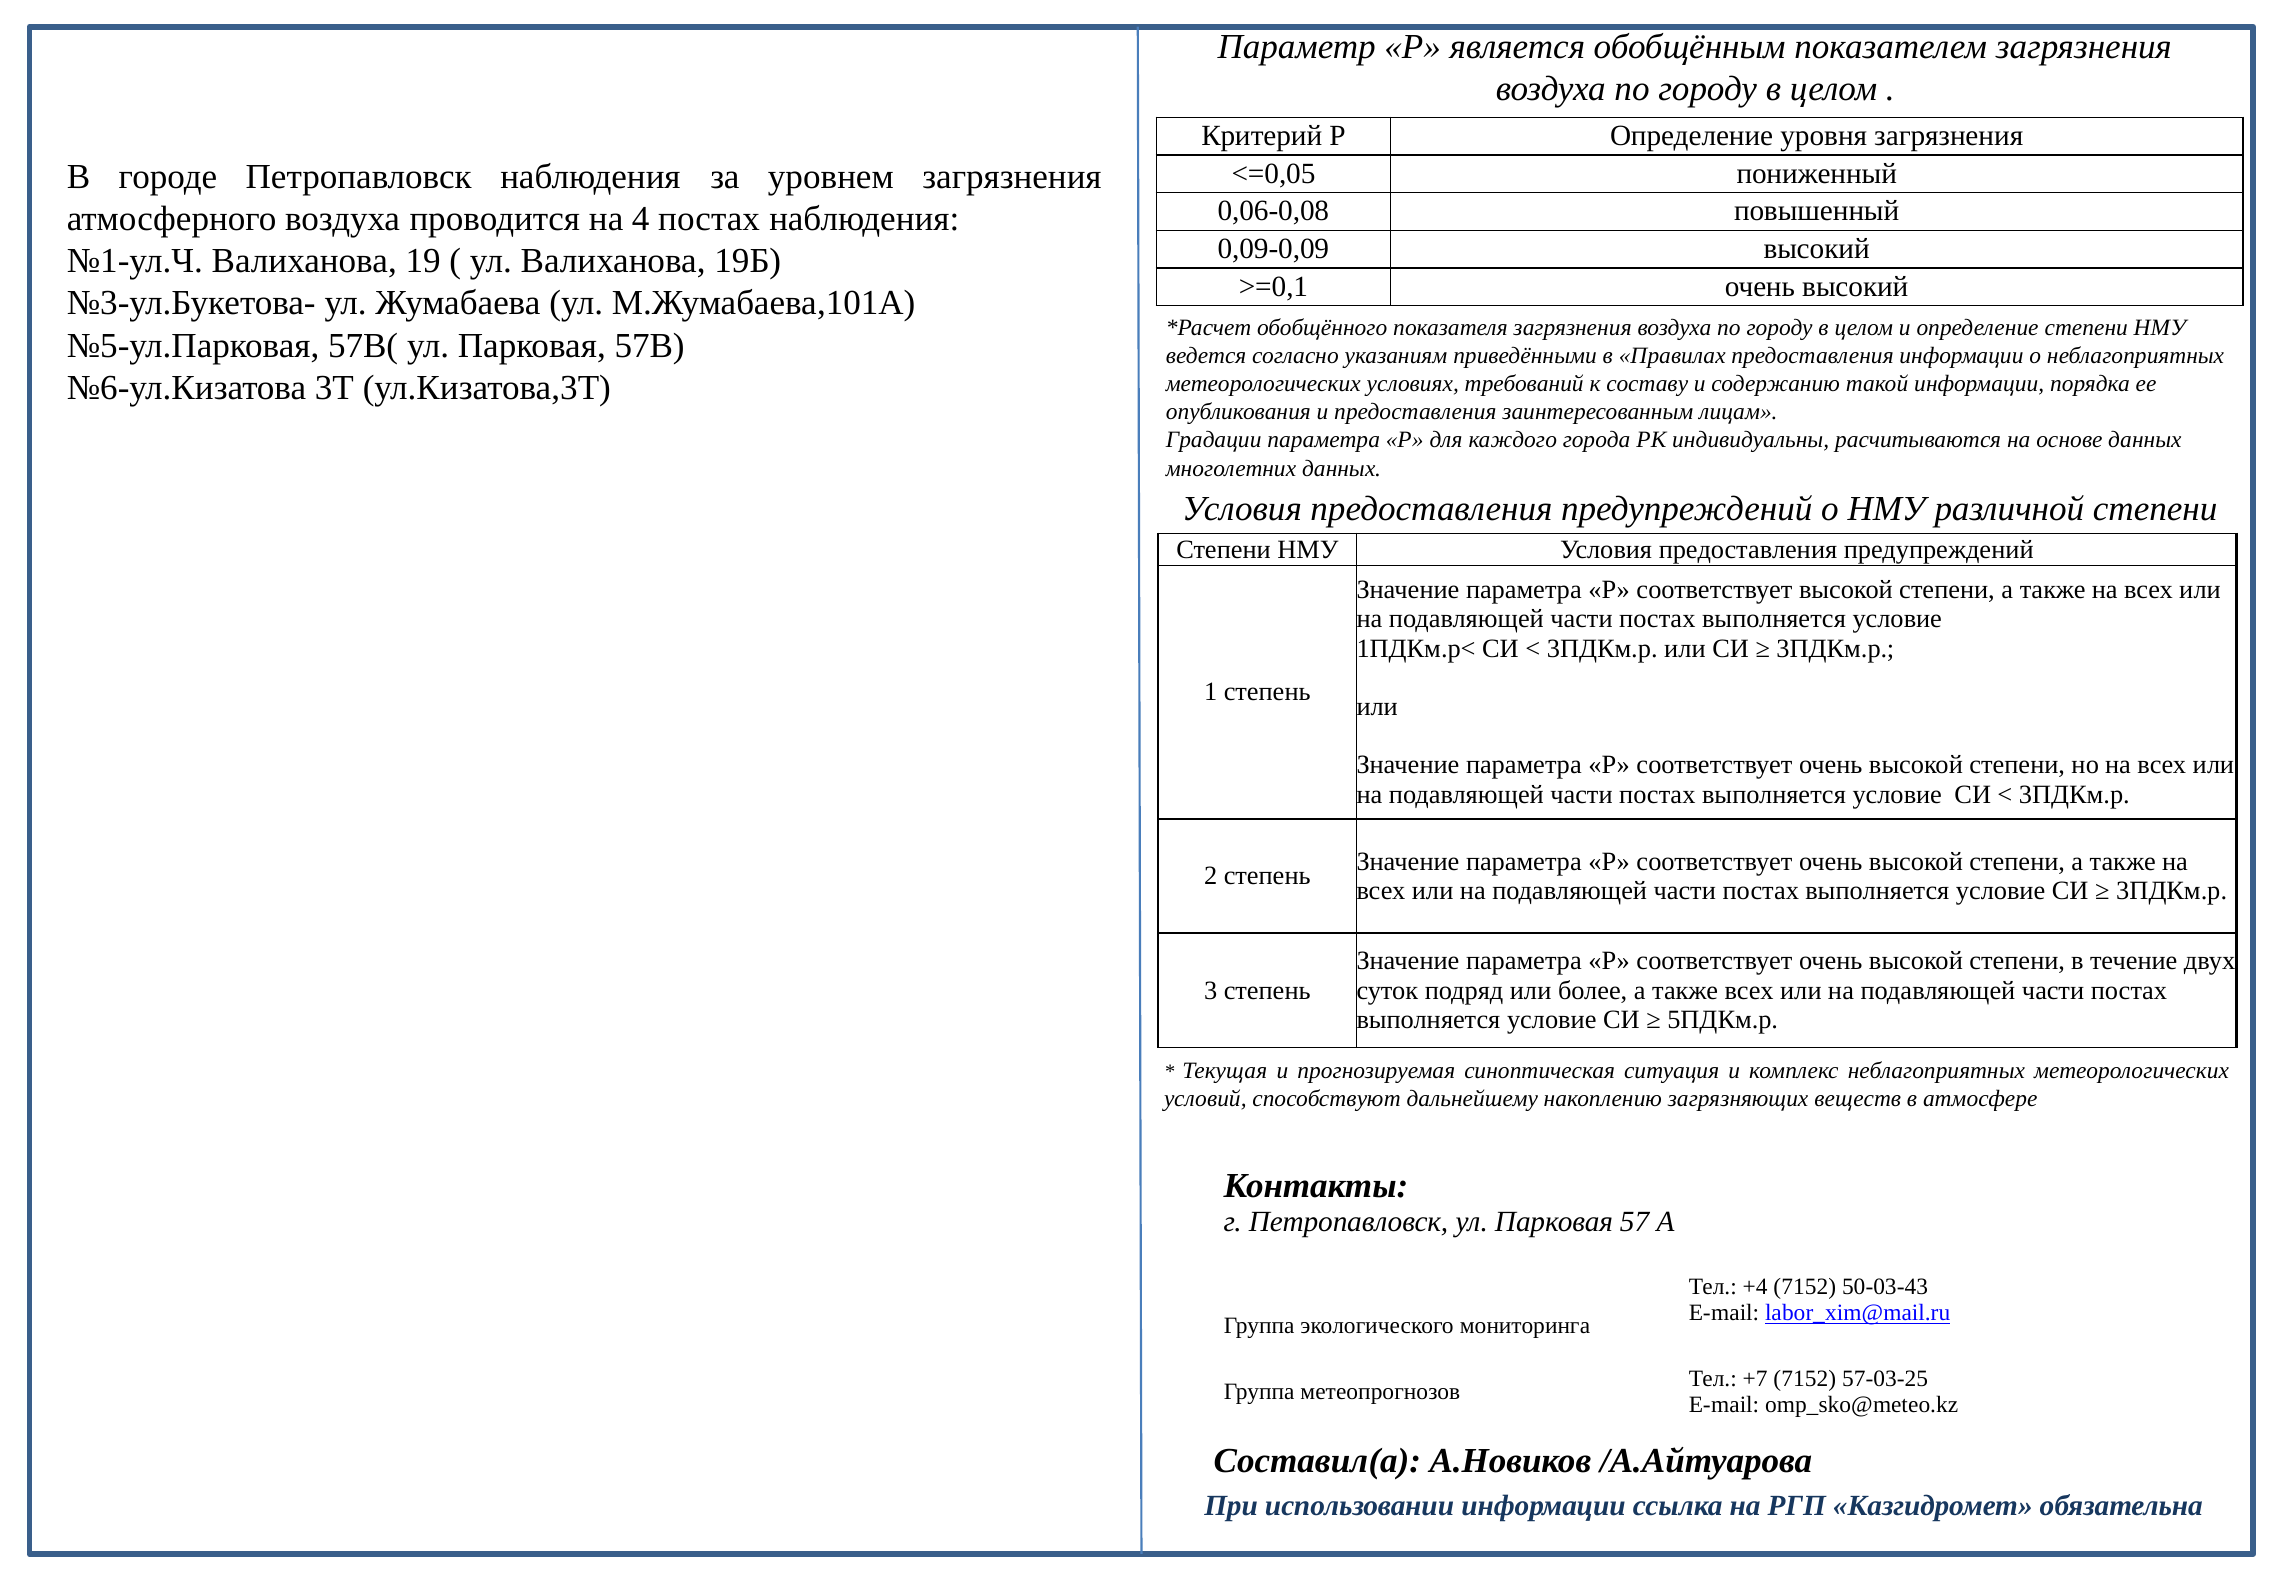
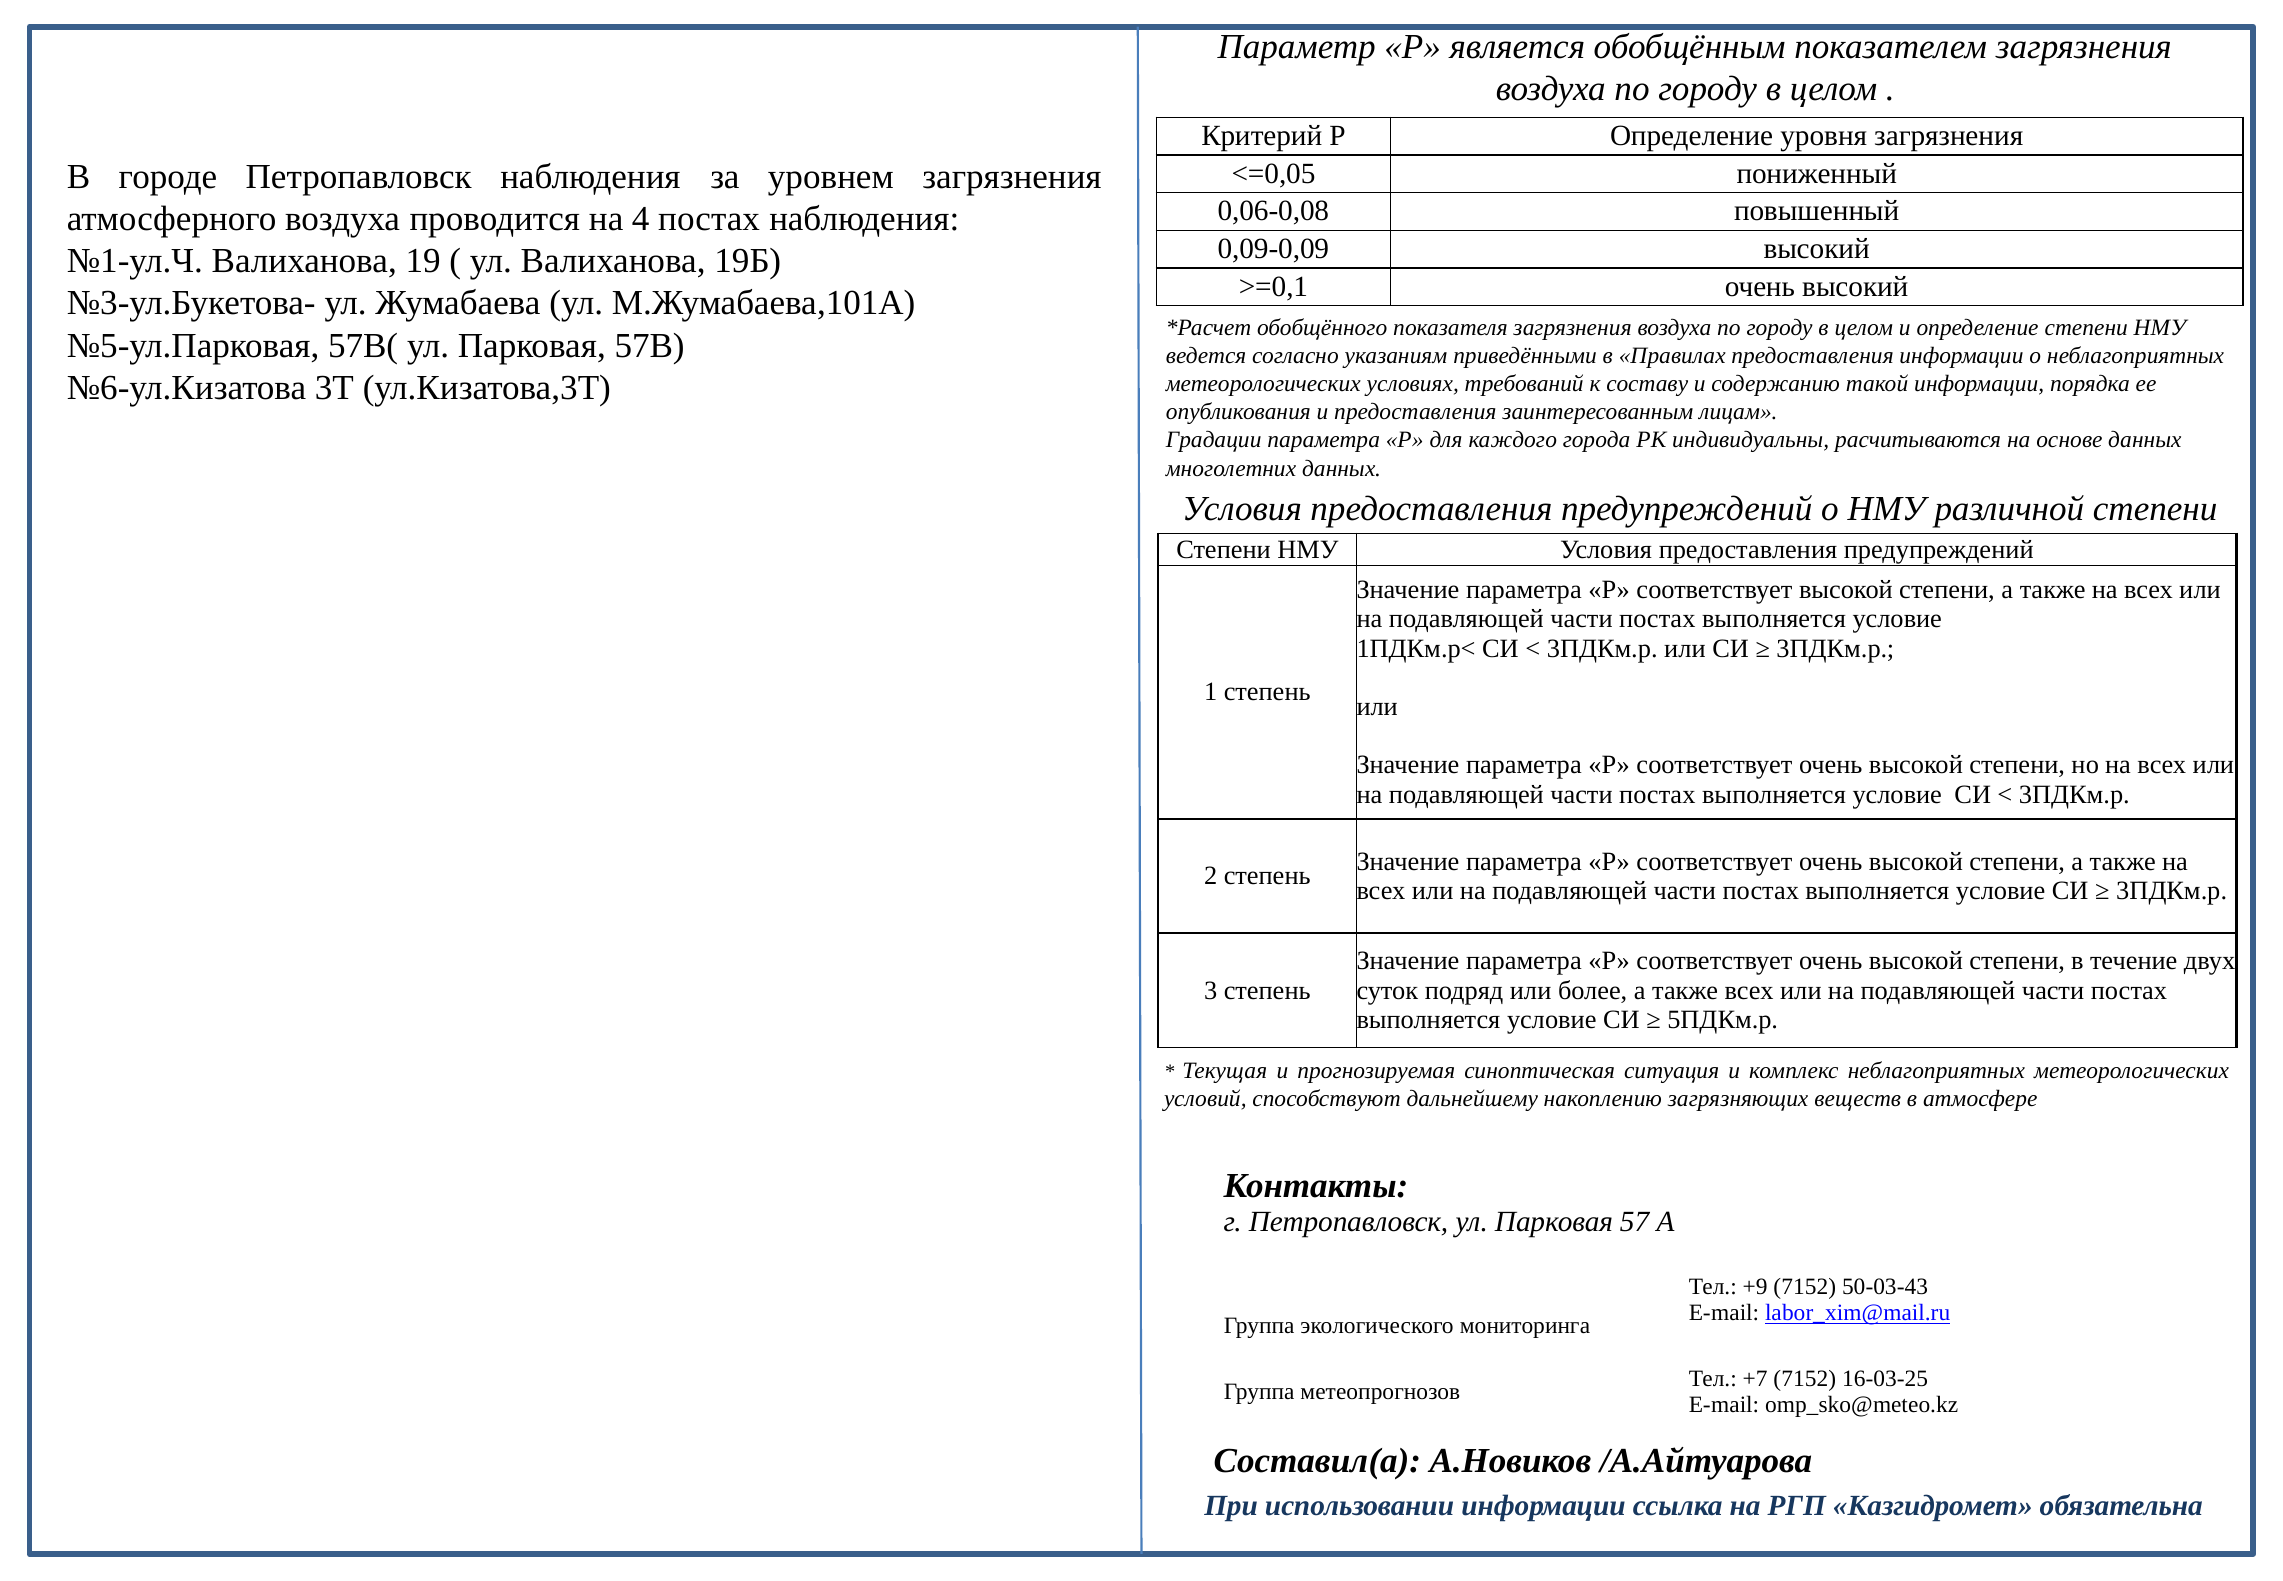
+4: +4 -> +9
57-03-25: 57-03-25 -> 16-03-25
